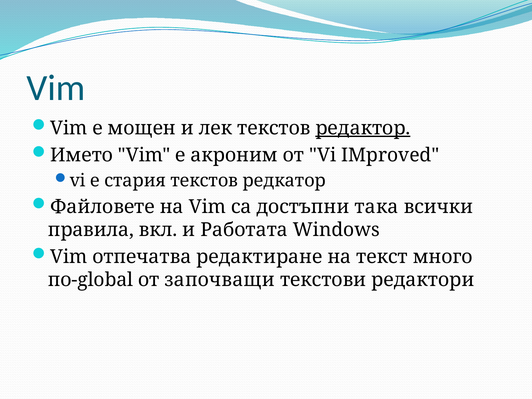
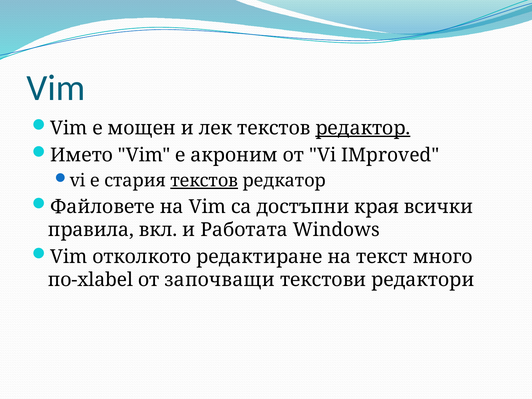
текстов at (204, 181) underline: none -> present
така: така -> края
отпечатва: отпечатва -> отколкото
по-global: по-global -> по-xlabel
